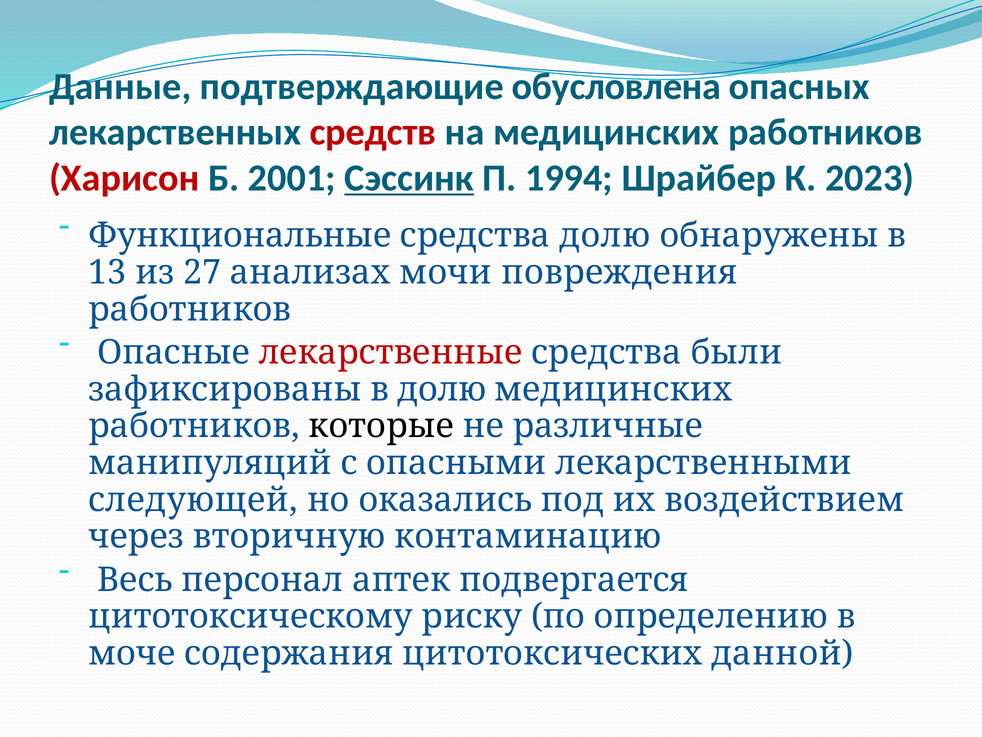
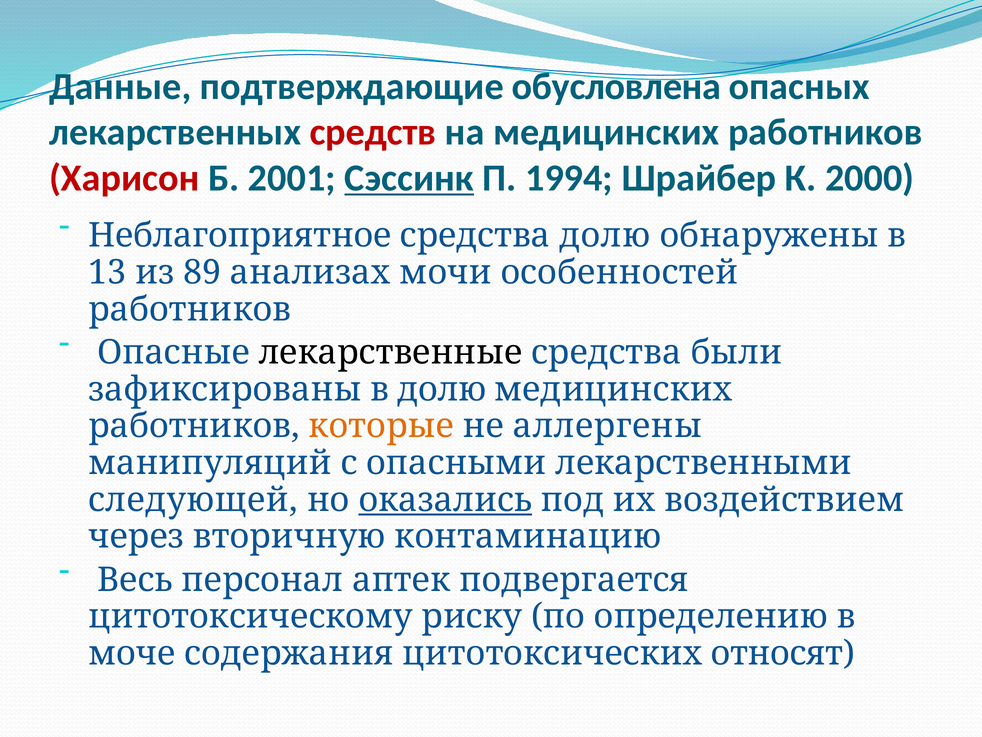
2023: 2023 -> 2000
Функциональные: Функциональные -> Неблагоприятное
27: 27 -> 89
повреждения: повреждения -> особенностей
лекарственные colour: red -> black
которые colour: black -> orange
различные: различные -> аллергены
оказались underline: none -> present
данной: данной -> относят
